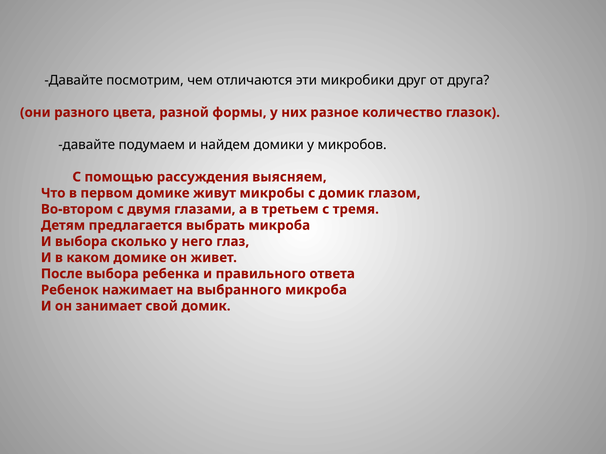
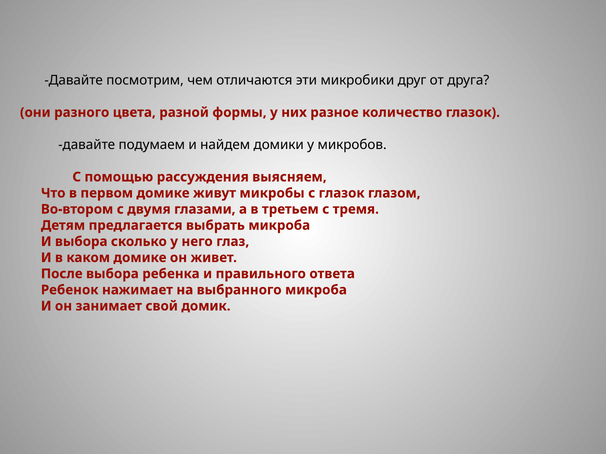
с домик: домик -> глазок
